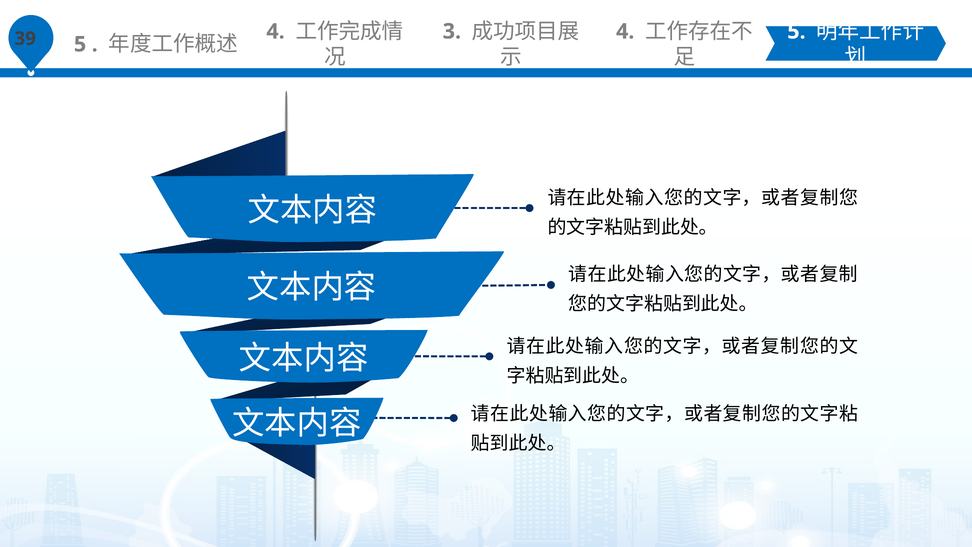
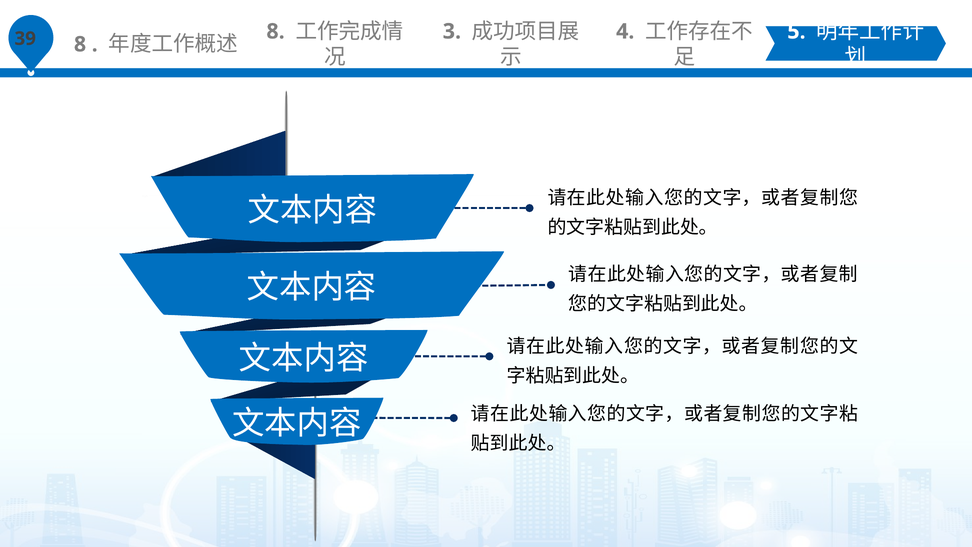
5 at (80, 44): 5 -> 8
4 at (276, 31): 4 -> 8
